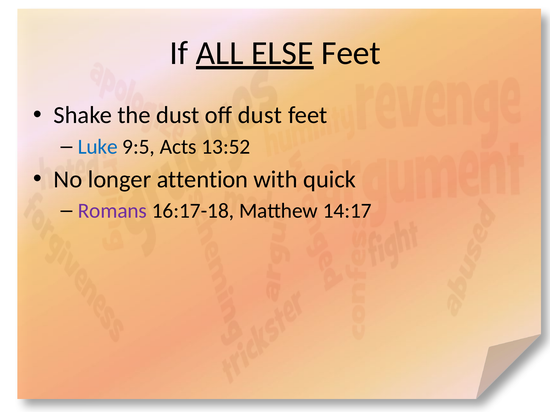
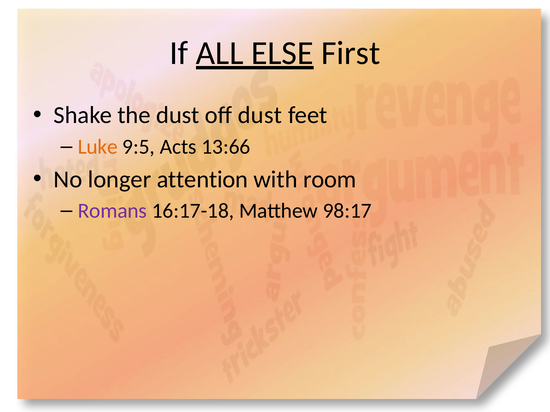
Feet at (351, 53): Feet -> First
Luke colour: blue -> orange
13:52: 13:52 -> 13:66
quick: quick -> room
14:17: 14:17 -> 98:17
